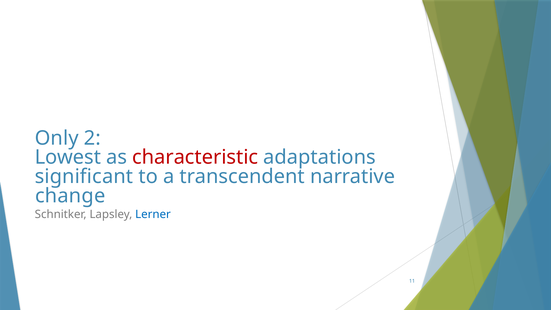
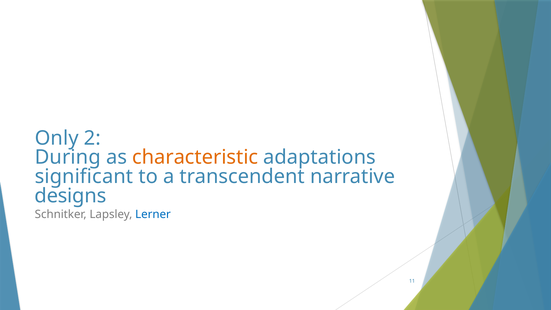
Lowest: Lowest -> During
characteristic colour: red -> orange
change: change -> designs
